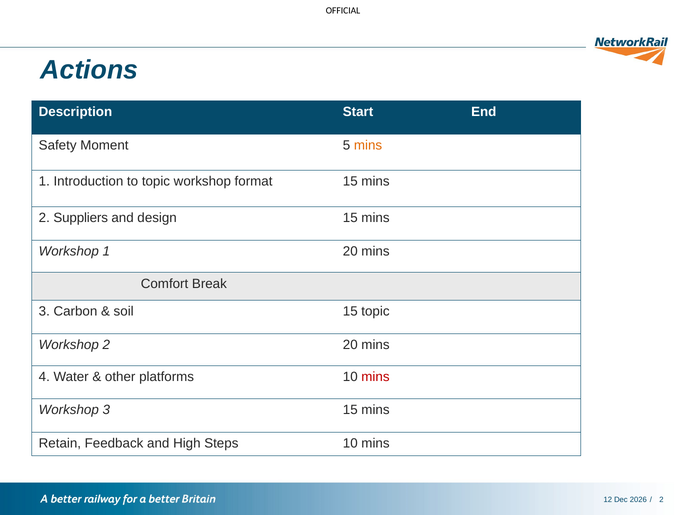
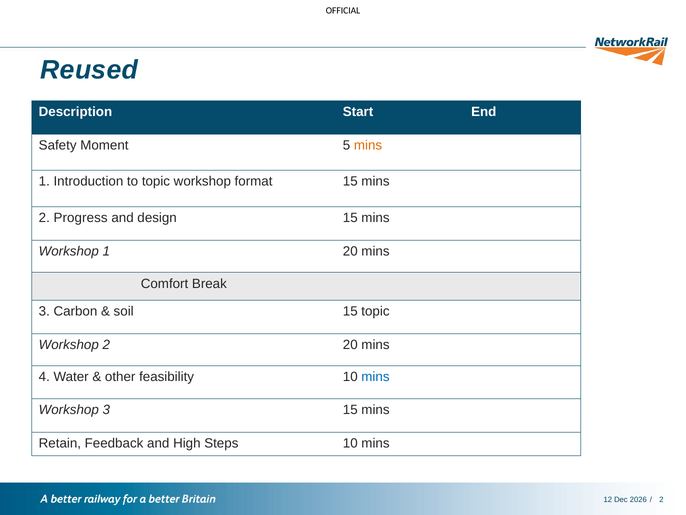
Actions: Actions -> Reused
Suppliers: Suppliers -> Progress
platforms: platforms -> feasibility
mins at (375, 376) colour: red -> blue
